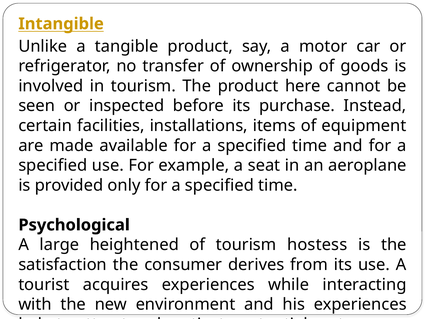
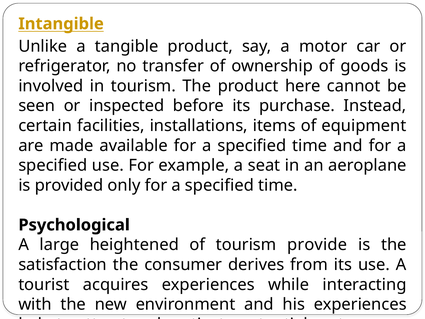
hostess: hostess -> provide
